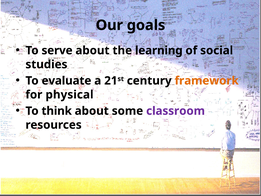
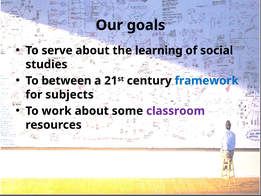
evaluate: evaluate -> between
framework colour: orange -> blue
physical: physical -> subjects
think: think -> work
